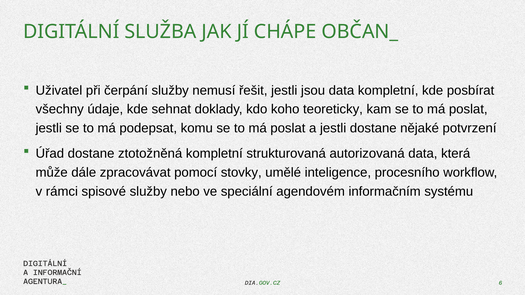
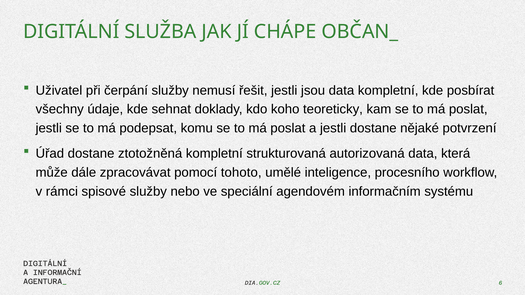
stovky: stovky -> tohoto
